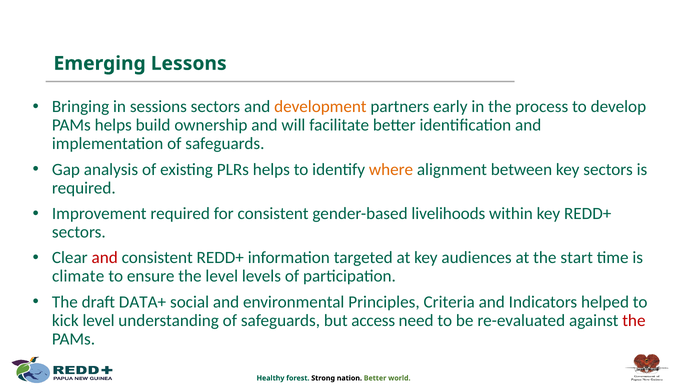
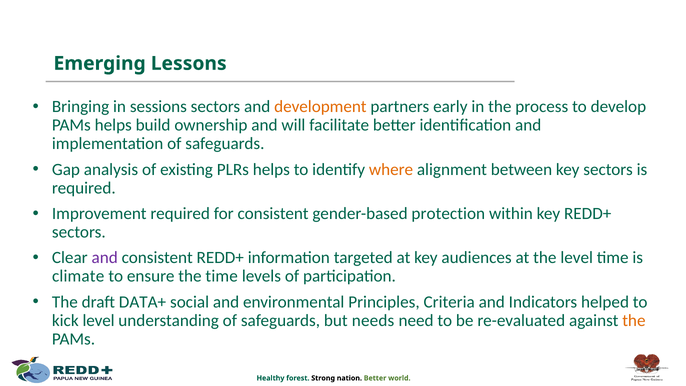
livelihoods: livelihoods -> protection
and at (105, 258) colour: red -> purple
the start: start -> level
the level: level -> time
access: access -> needs
the at (634, 320) colour: red -> orange
